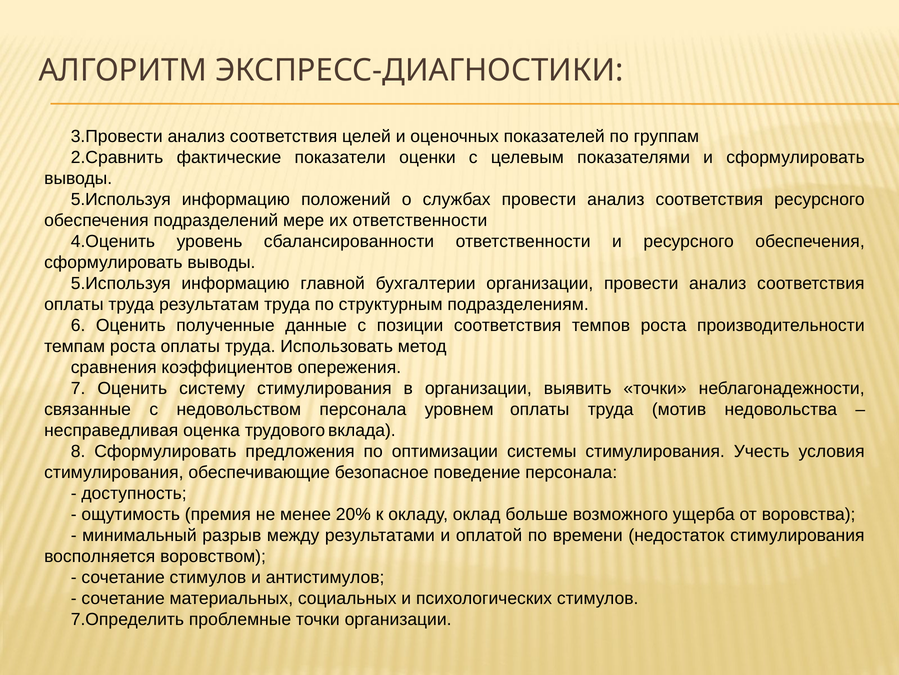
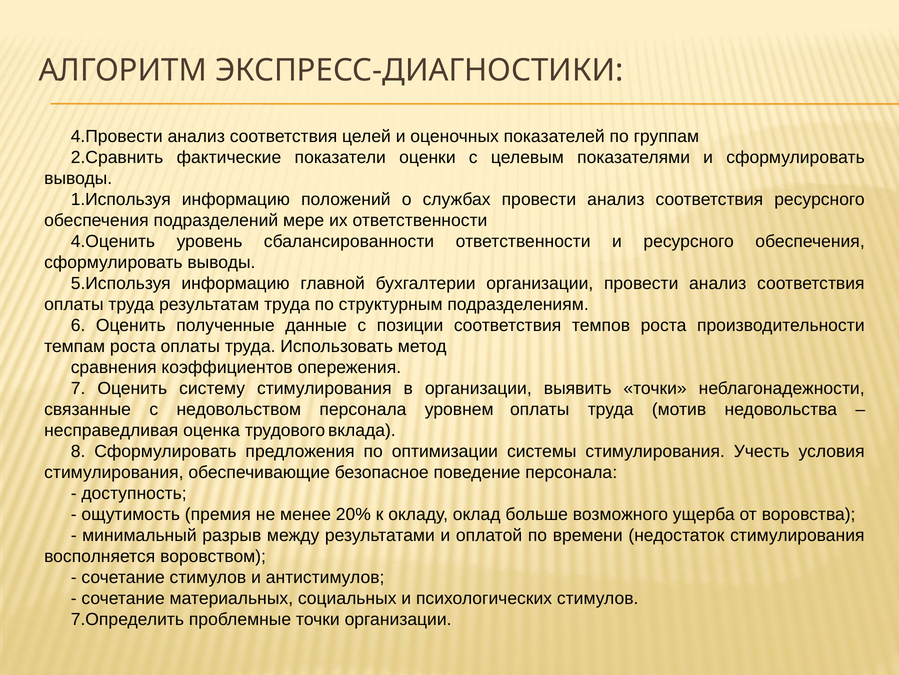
3.Провести: 3.Провести -> 4.Провести
5.Используя at (121, 199): 5.Используя -> 1.Используя
